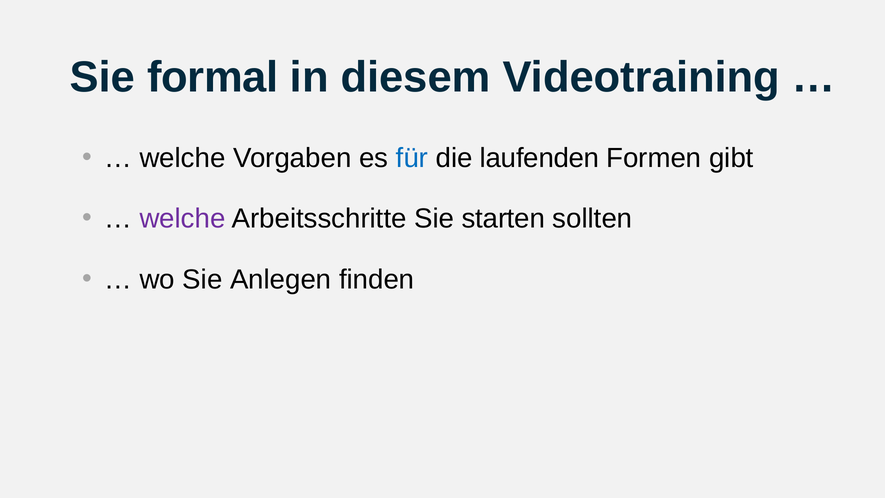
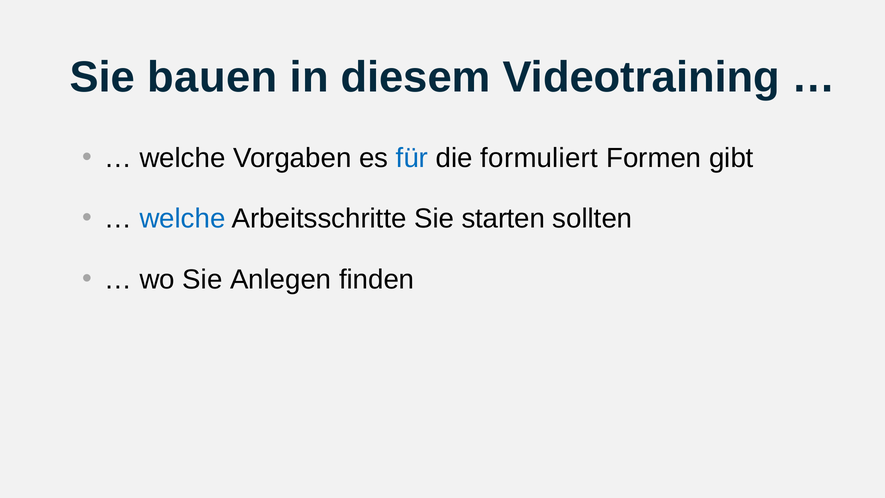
formal: formal -> bauen
laufenden: laufenden -> formuliert
welche at (183, 219) colour: purple -> blue
